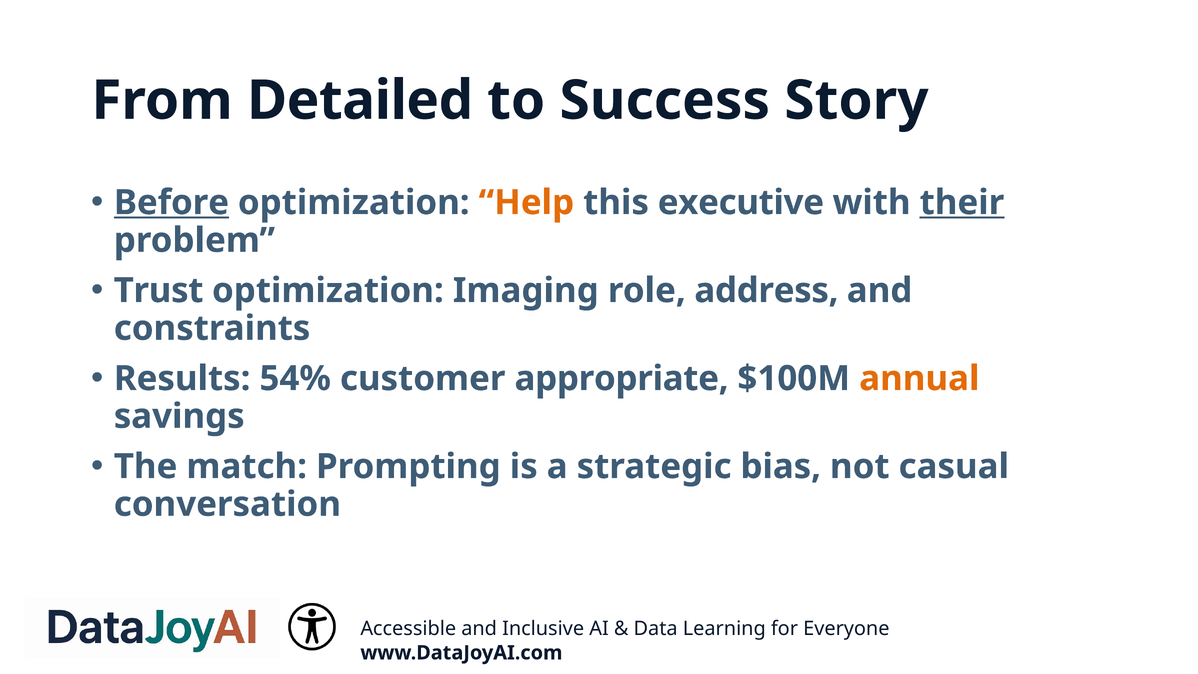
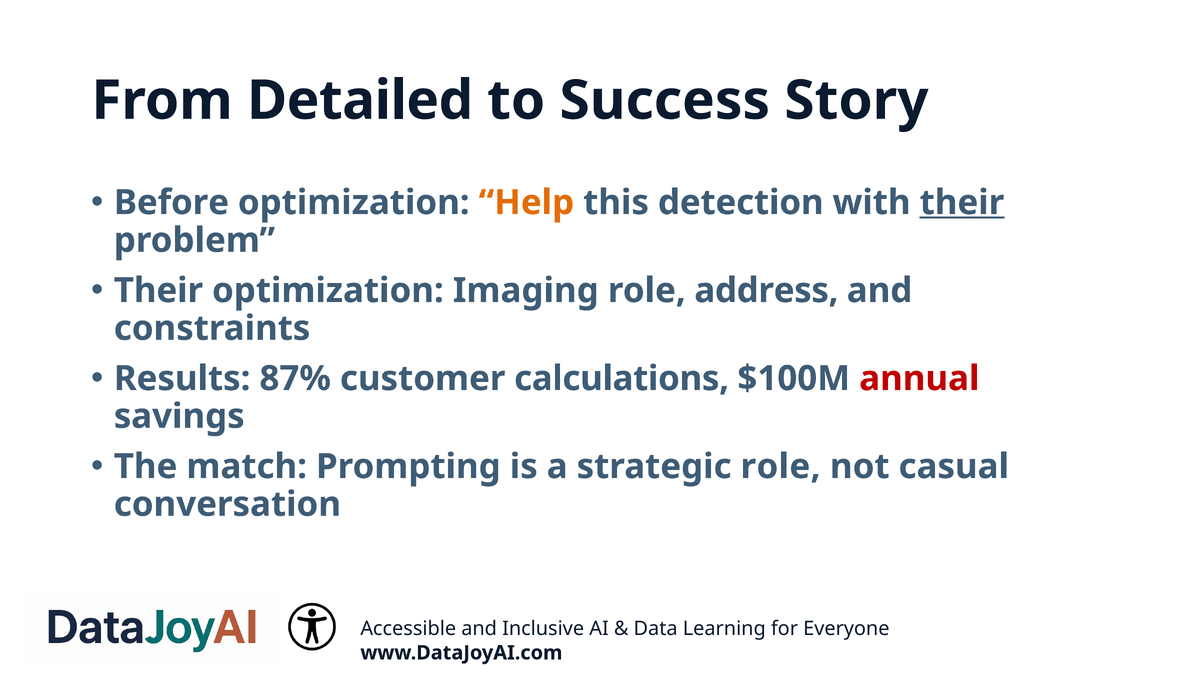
Before underline: present -> none
executive: executive -> detection
Trust at (159, 291): Trust -> Their
54%: 54% -> 87%
appropriate: appropriate -> calculations
annual colour: orange -> red
strategic bias: bias -> role
